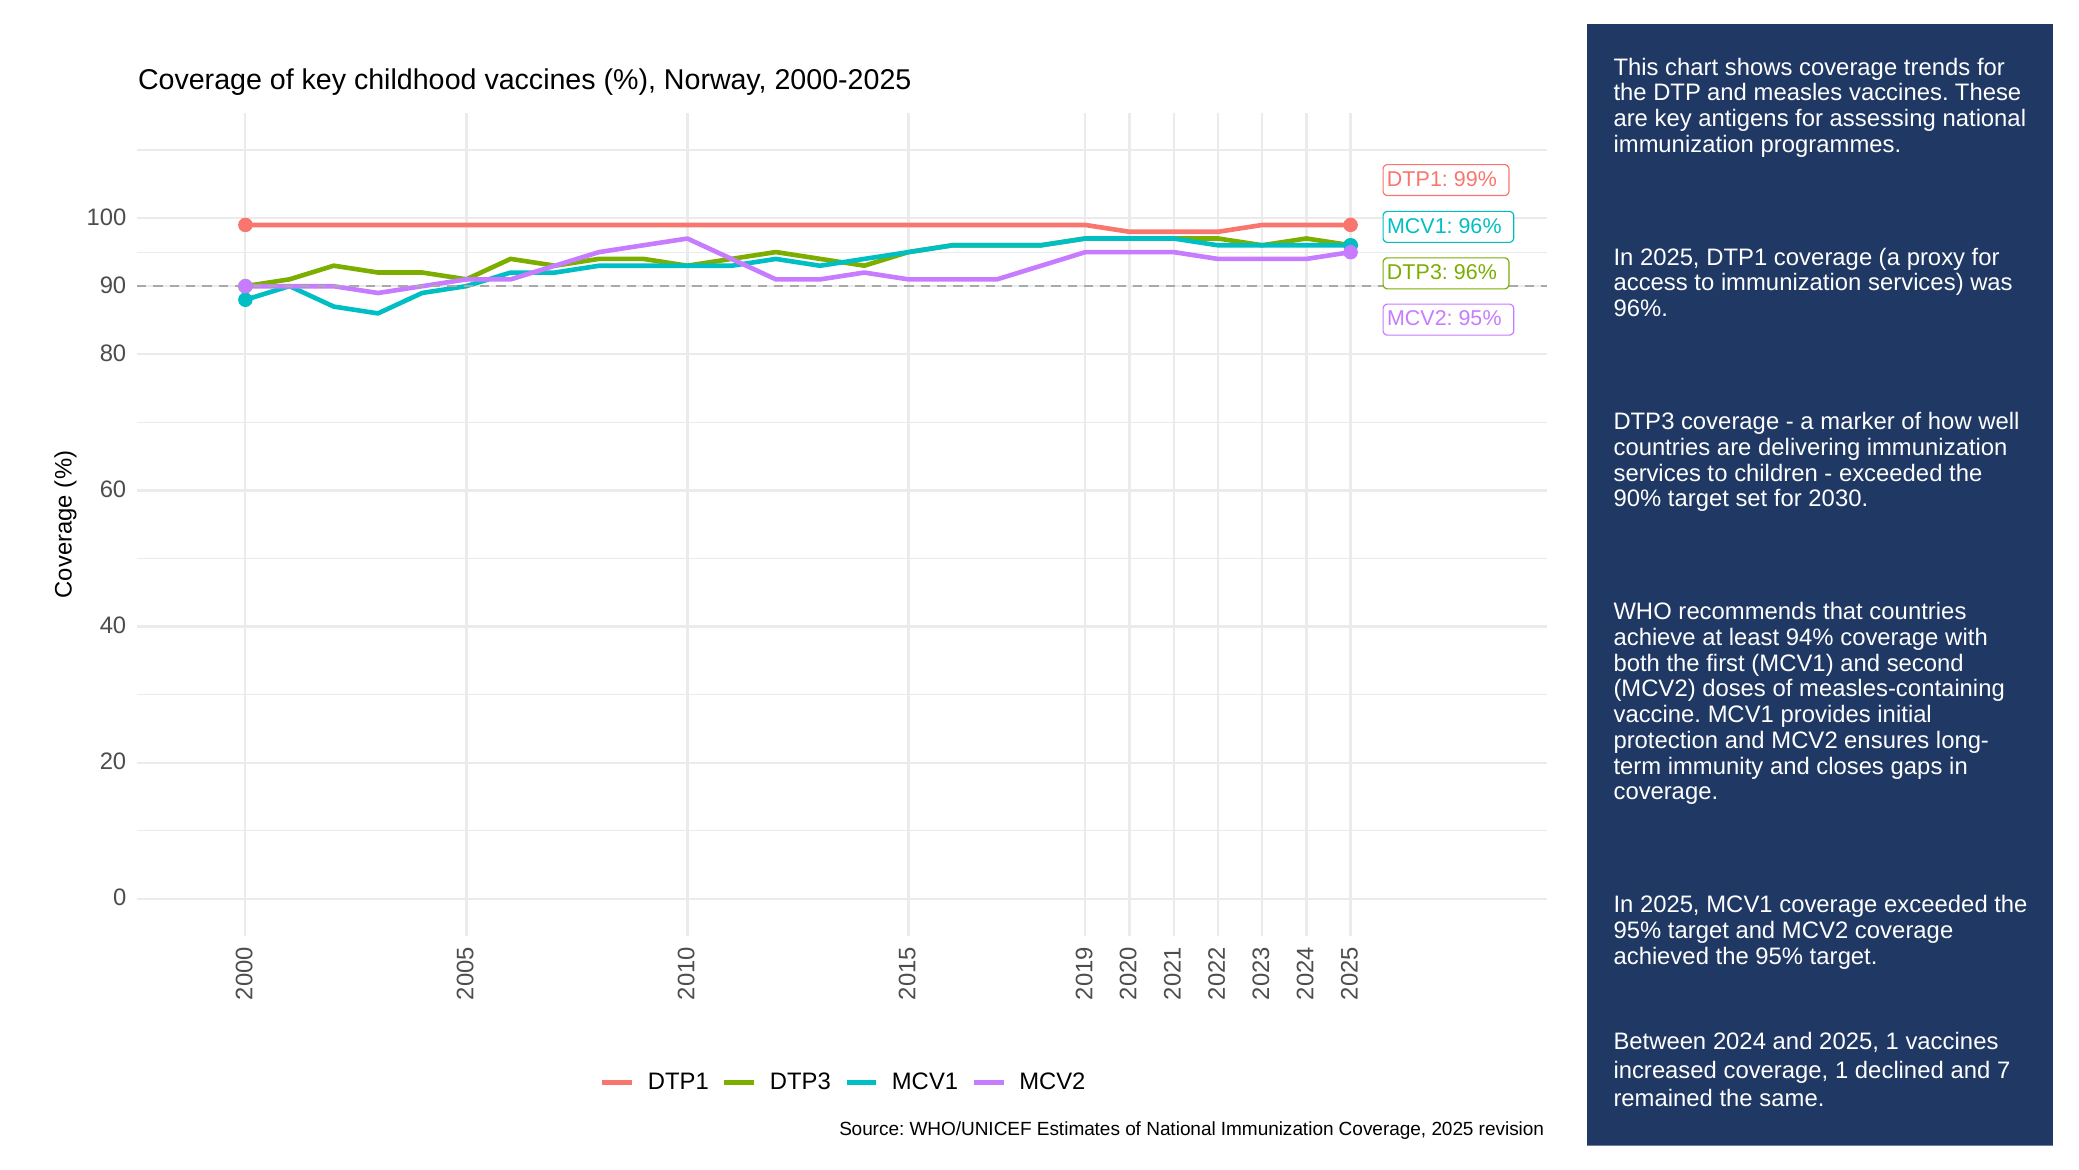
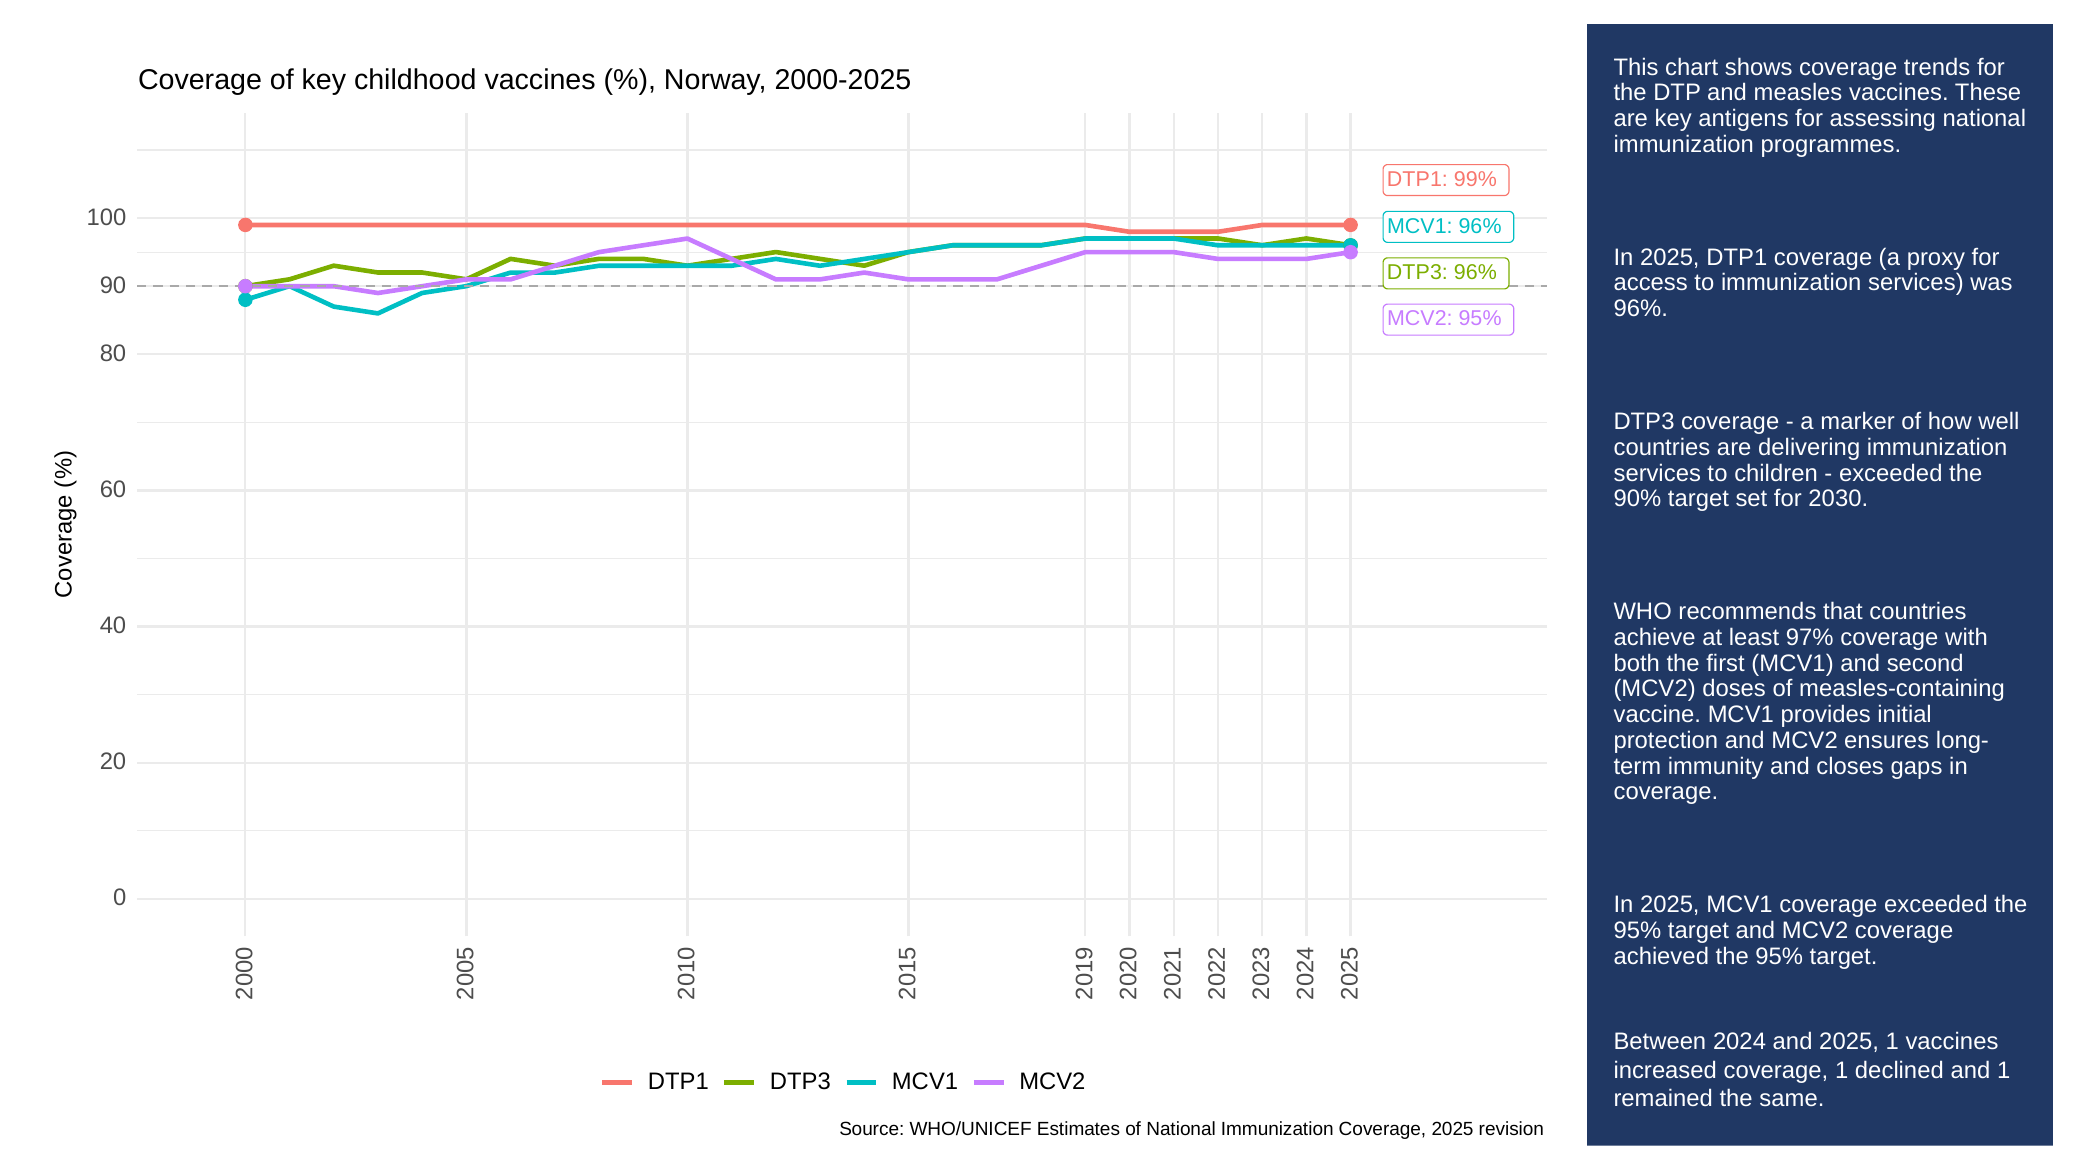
94%: 94% -> 97%
and 7: 7 -> 1
